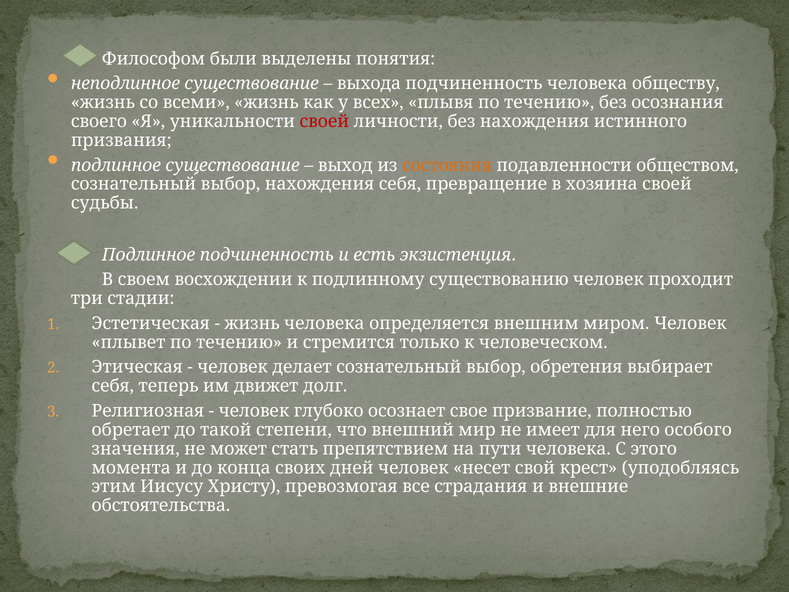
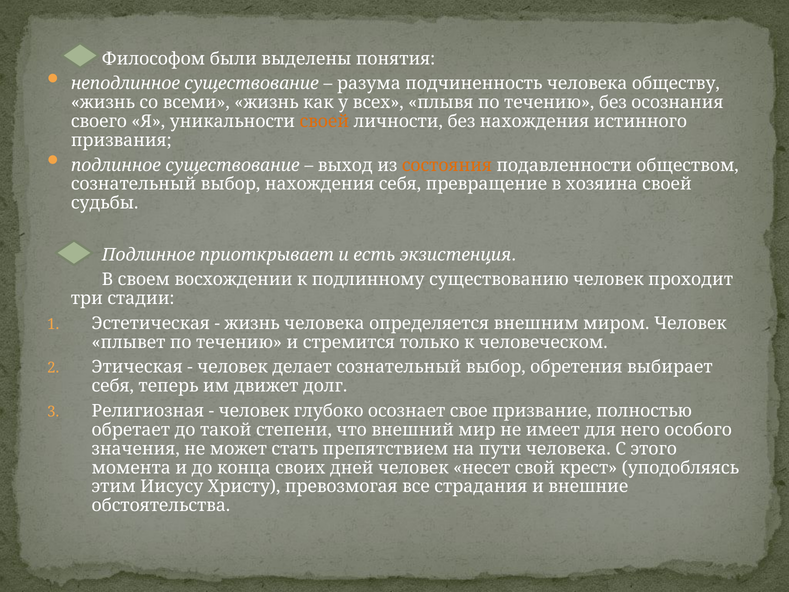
выхода: выхода -> разума
своей at (324, 121) colour: red -> orange
Подлинное подчиненность: подчиненность -> приоткрывает
